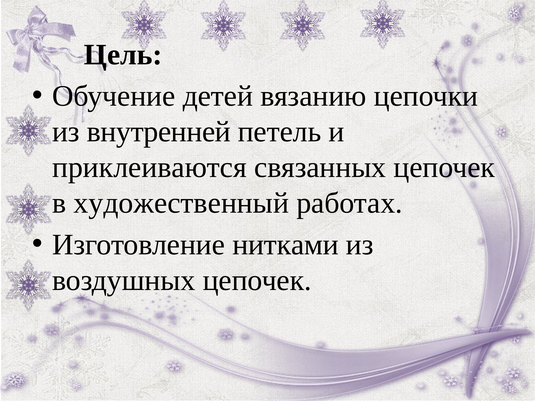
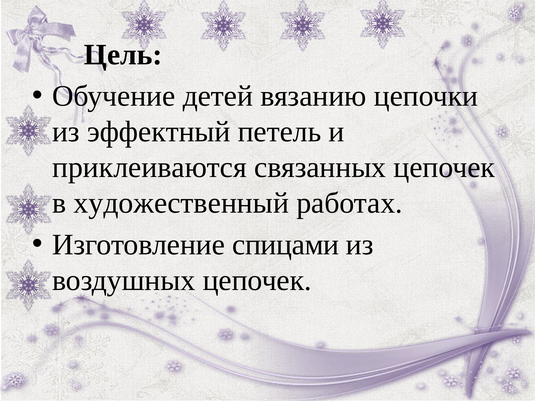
внутренней: внутренней -> эффектный
нитками: нитками -> спицами
